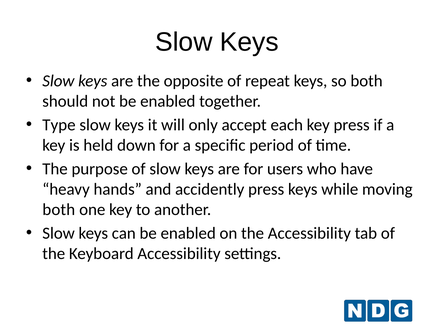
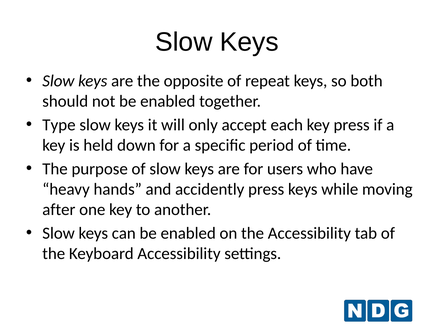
both at (59, 209): both -> after
